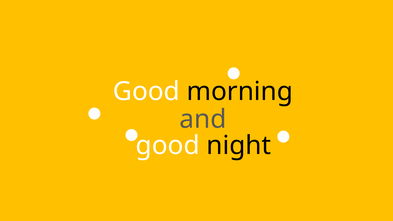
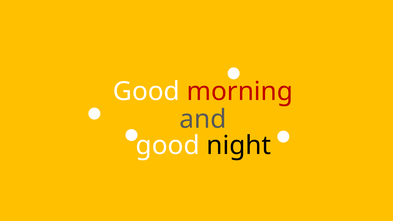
morning colour: black -> red
